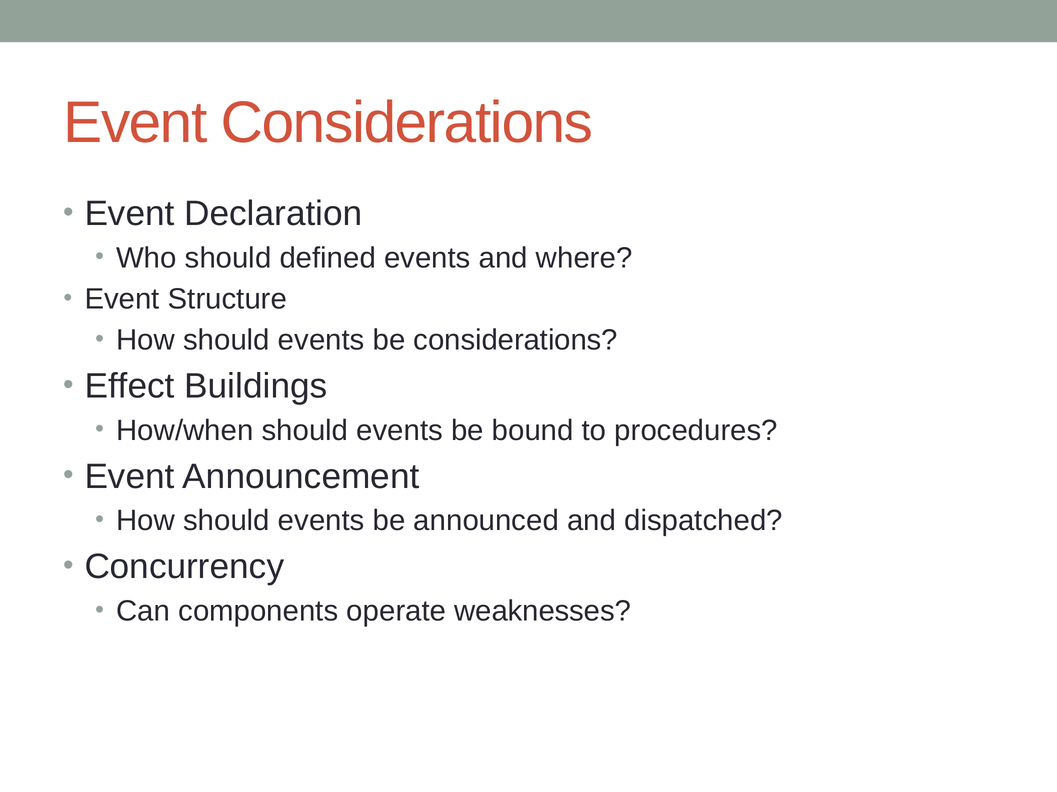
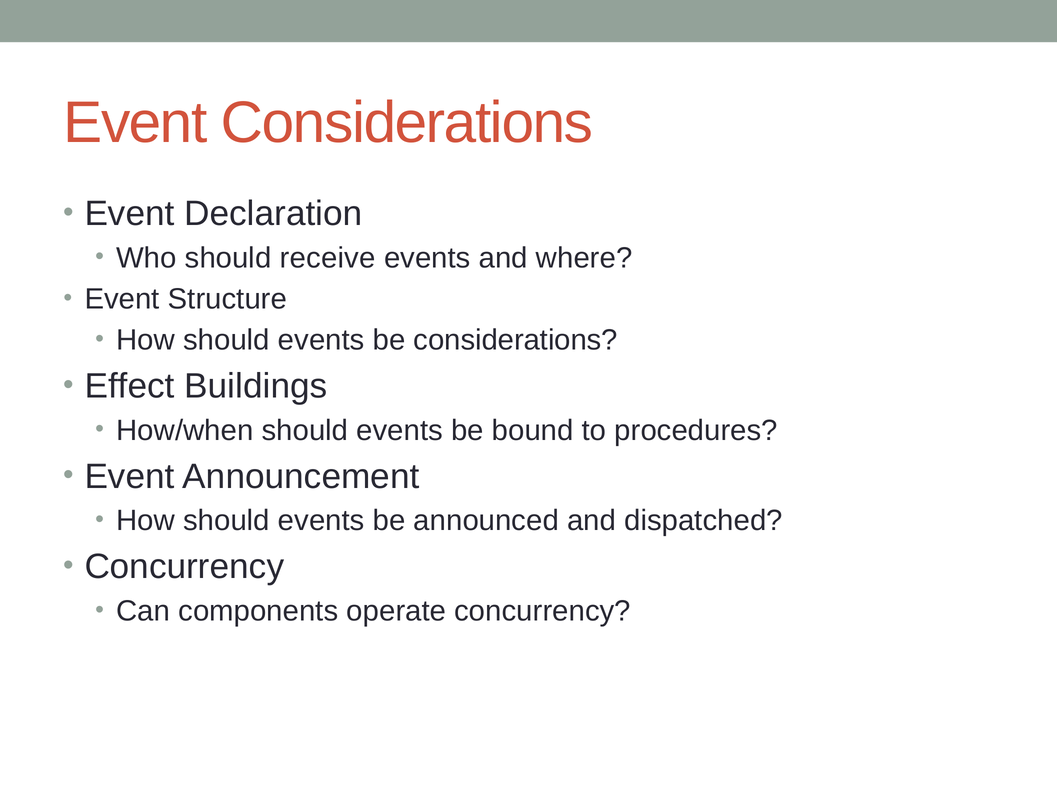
defined: defined -> receive
operate weaknesses: weaknesses -> concurrency
